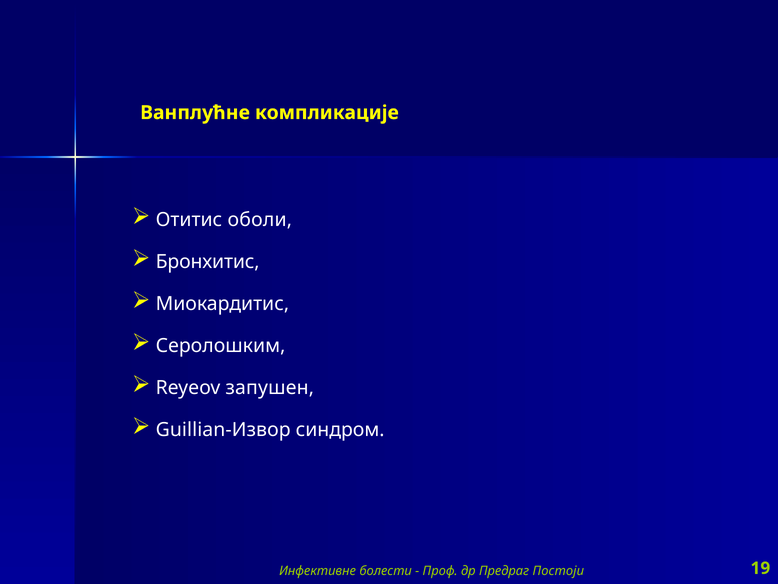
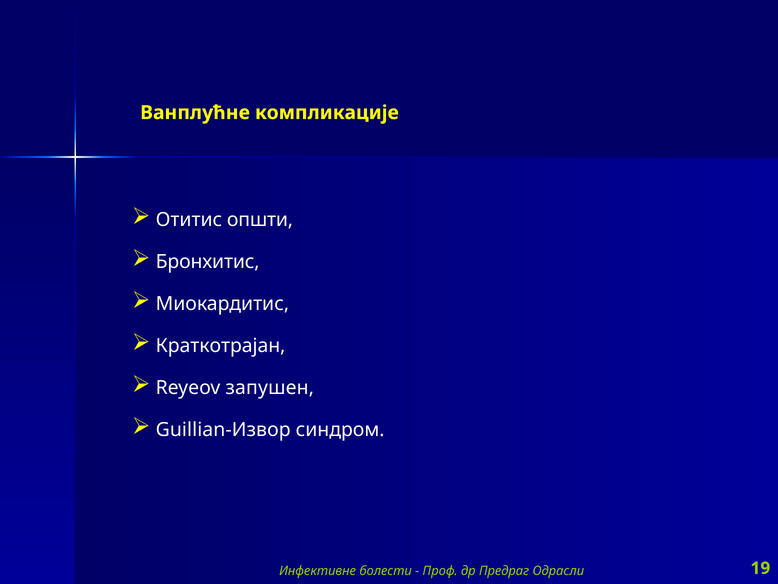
оболи: оболи -> општи
Серолошким: Серолошким -> Краткотрајан
Постоји: Постоји -> Одрасли
